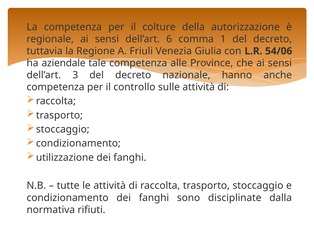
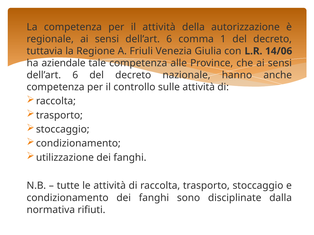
il colture: colture -> attività
54/06: 54/06 -> 14/06
3 at (75, 75): 3 -> 6
